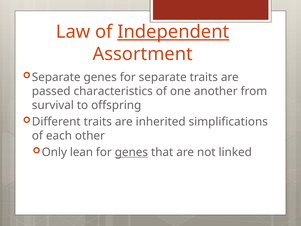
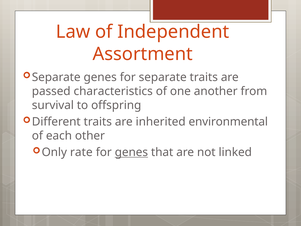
Independent underline: present -> none
simplifications: simplifications -> environmental
lean: lean -> rate
